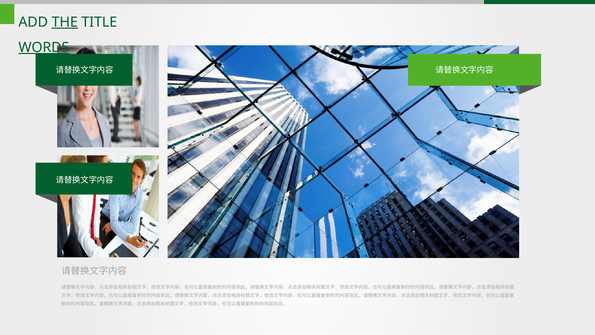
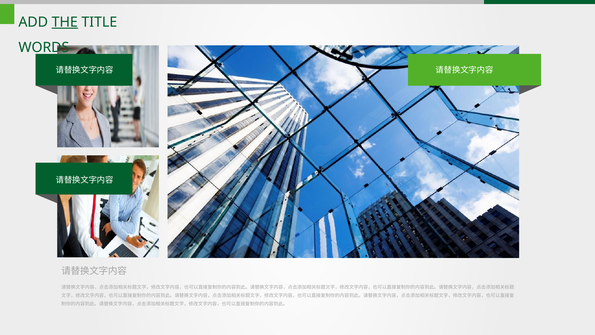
WORDS underline: present -> none
